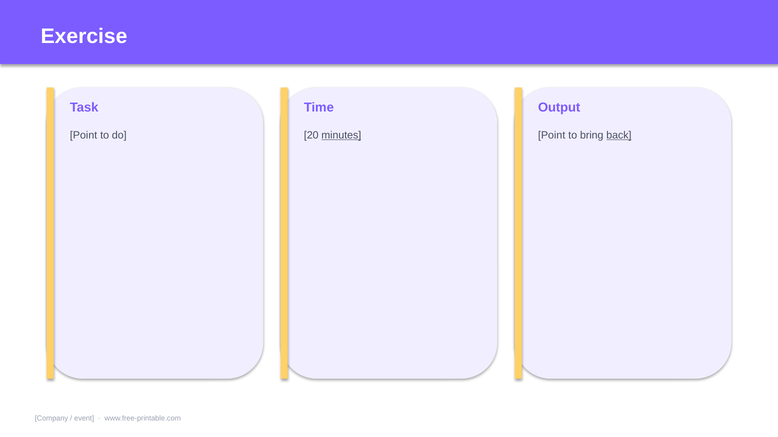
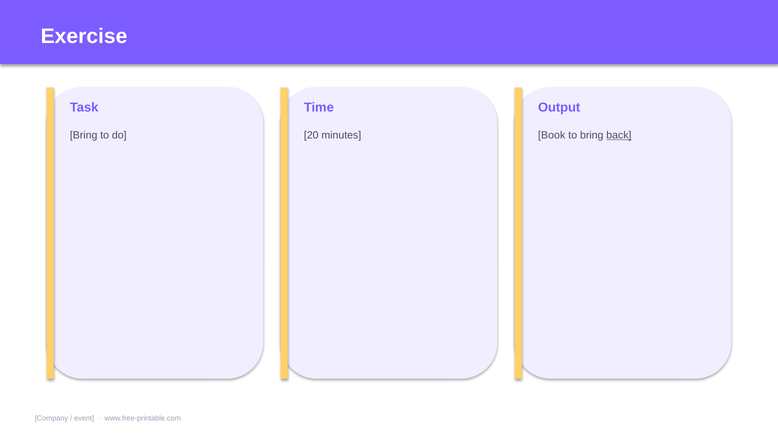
Point at (84, 135): Point -> Bring
minutes underline: present -> none
Point at (552, 135): Point -> Book
